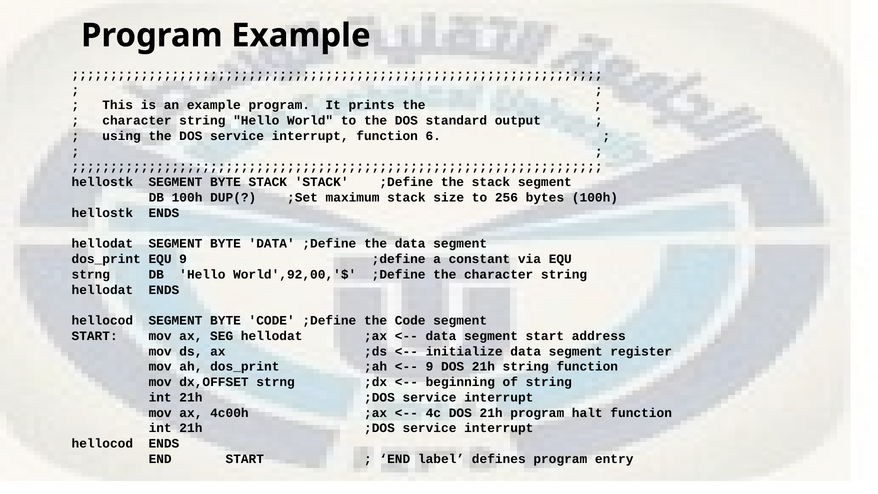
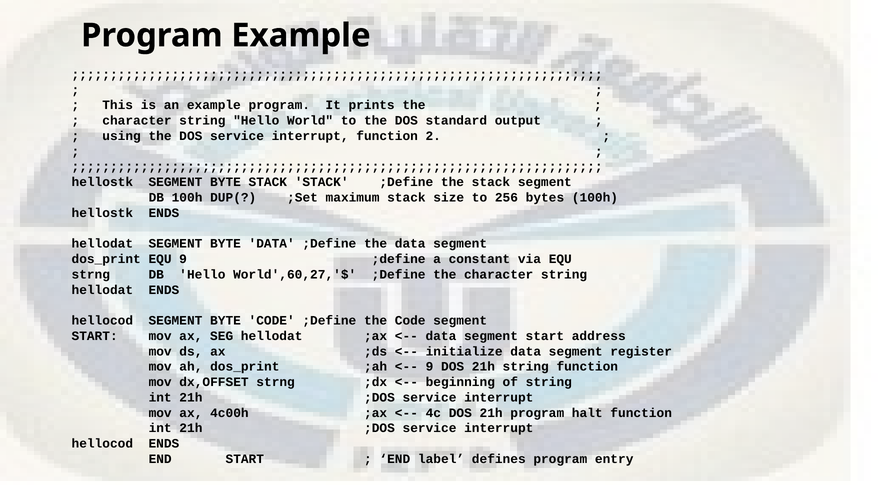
6: 6 -> 2
World',92,00,'$: World',92,00,'$ -> World',60,27,'$
